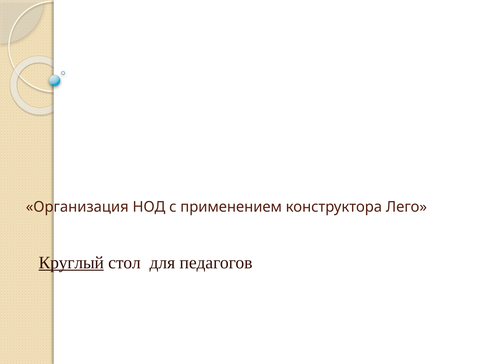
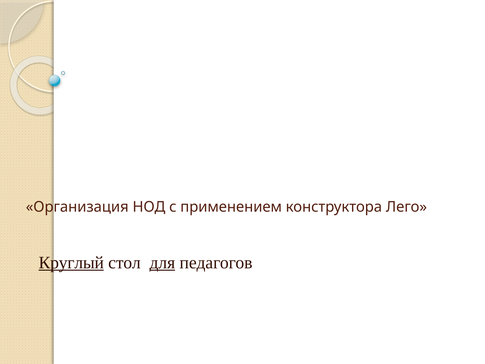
для underline: none -> present
